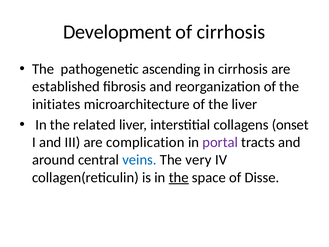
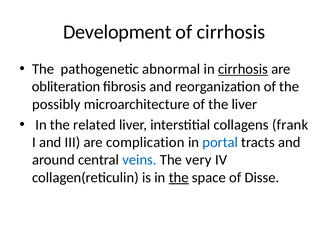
ascending: ascending -> abnormal
cirrhosis at (243, 69) underline: none -> present
established: established -> obliteration
initiates: initiates -> possibly
onset: onset -> frank
portal colour: purple -> blue
